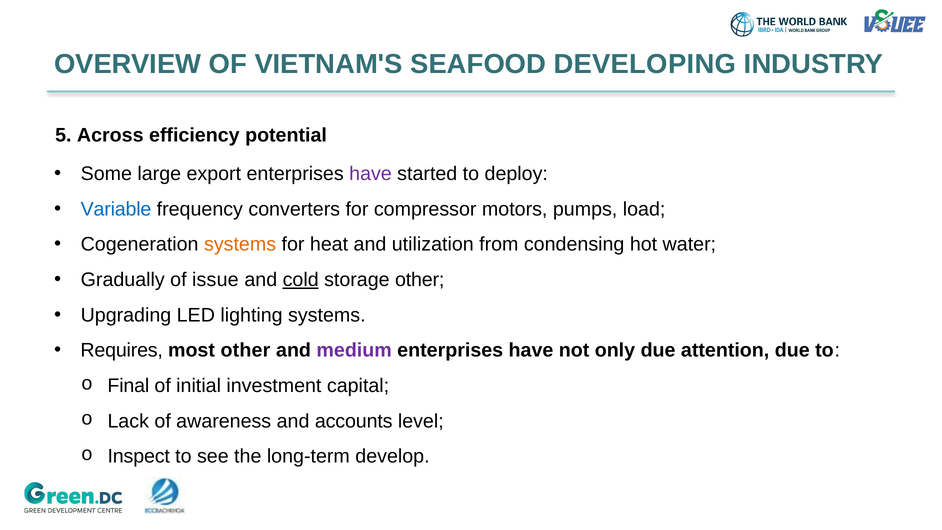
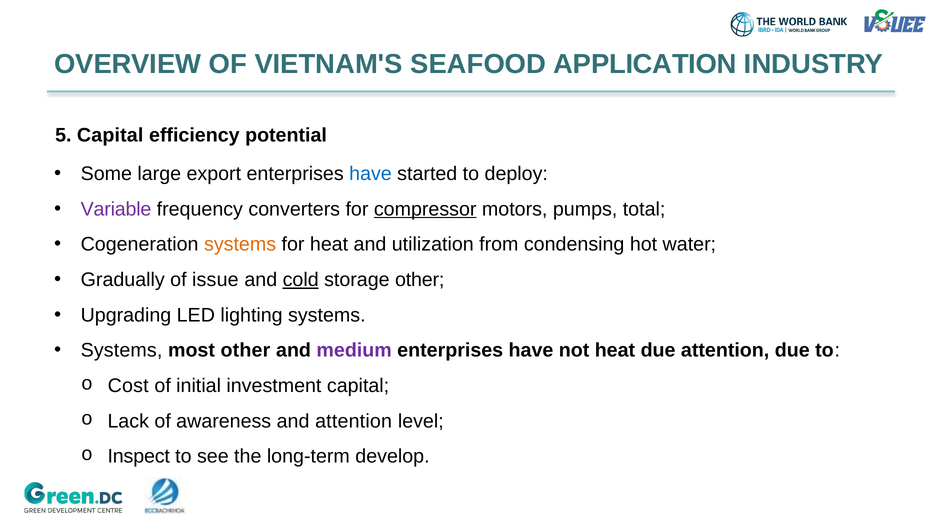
DEVELOPING: DEVELOPING -> APPLICATION
5 Across: Across -> Capital
have at (371, 174) colour: purple -> blue
Variable colour: blue -> purple
compressor underline: none -> present
load: load -> total
Requires at (122, 350): Requires -> Systems
not only: only -> heat
Final: Final -> Cost
and accounts: accounts -> attention
